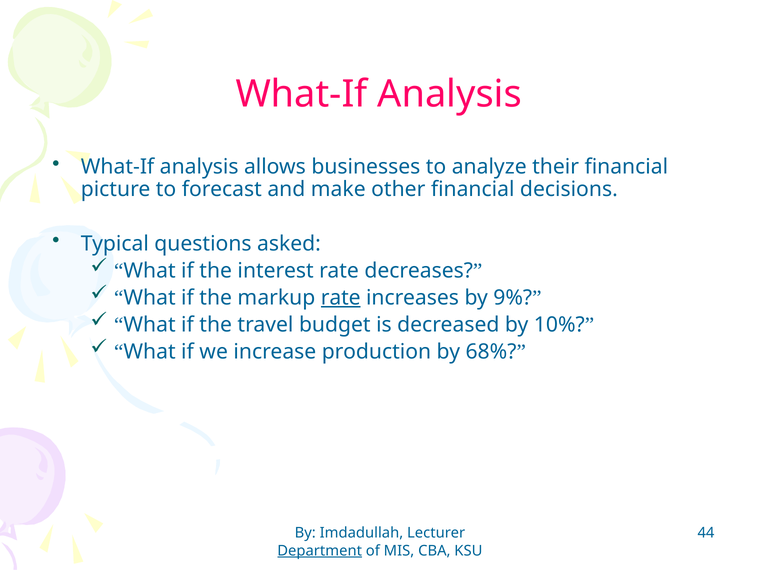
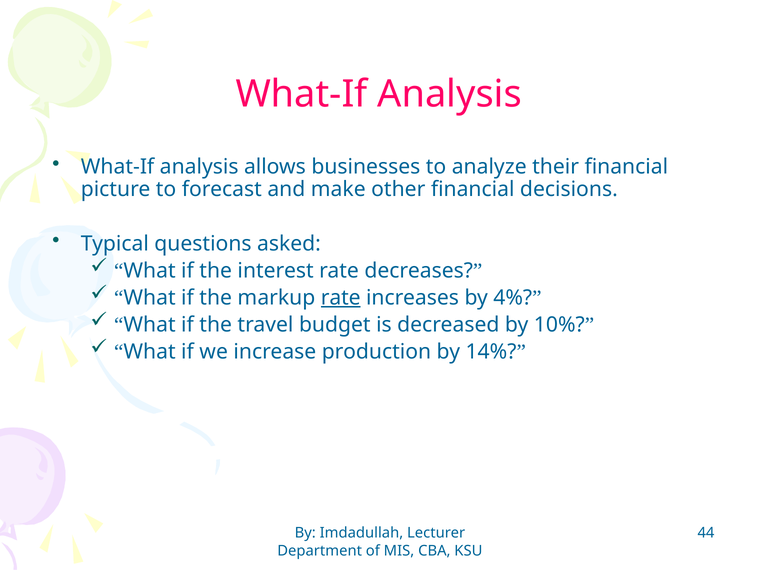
9%: 9% -> 4%
68%: 68% -> 14%
Department underline: present -> none
